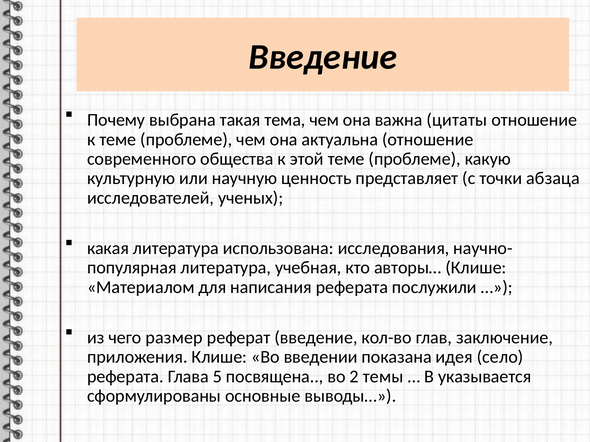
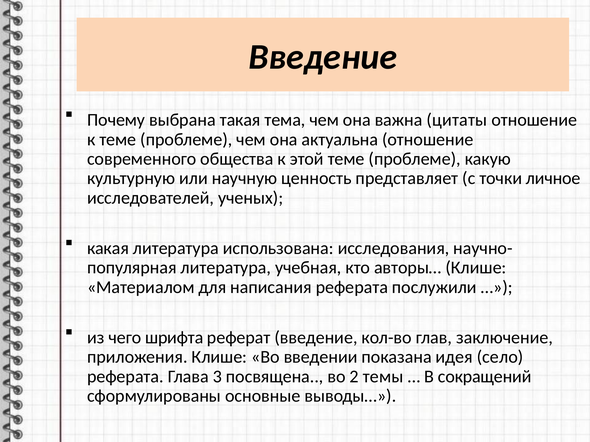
абзаца: абзаца -> личное
размер: размер -> шрифта
5: 5 -> 3
указывается: указывается -> сокращений
